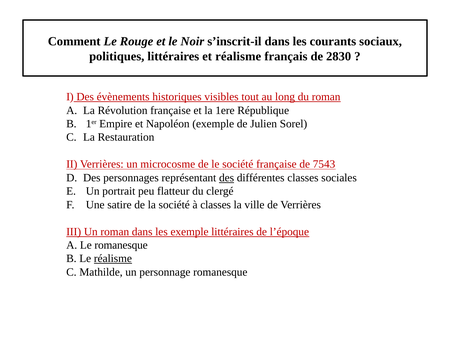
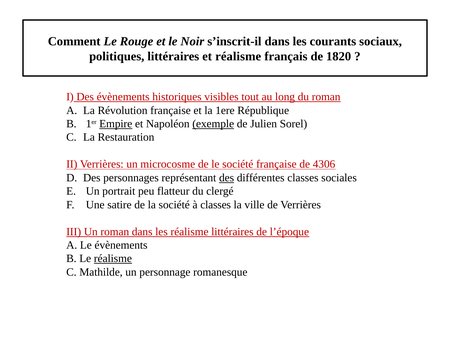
2830: 2830 -> 1820
Empire underline: none -> present
exemple at (213, 124) underline: none -> present
7543: 7543 -> 4306
les exemple: exemple -> réalisme
Le romanesque: romanesque -> évènements
